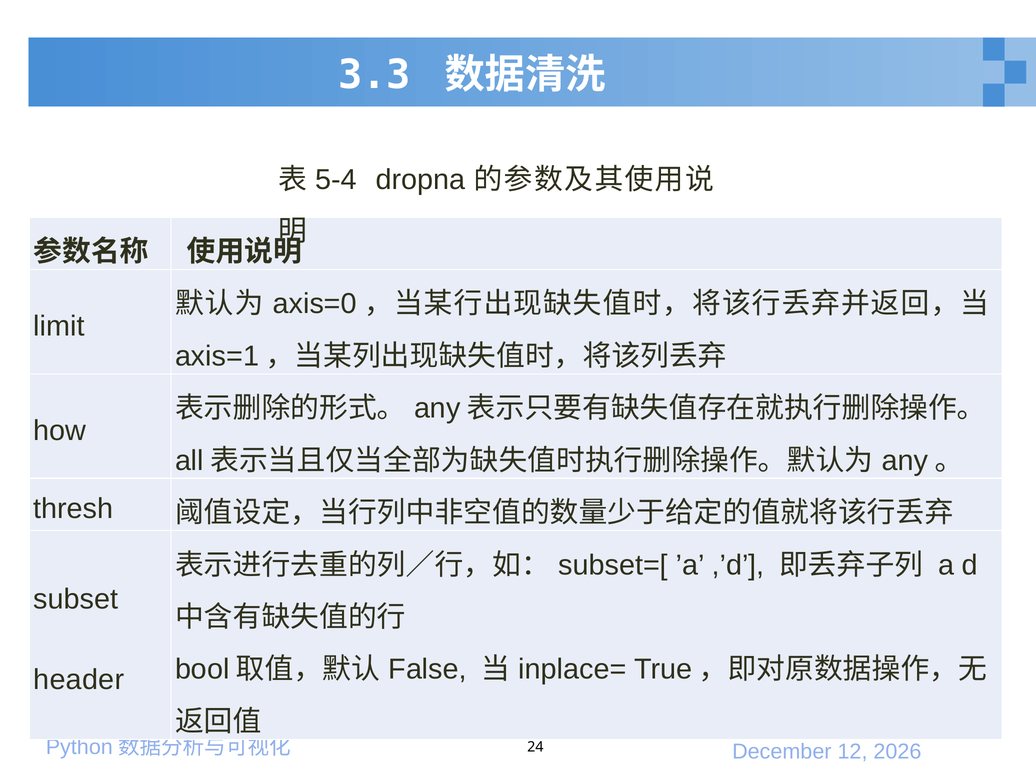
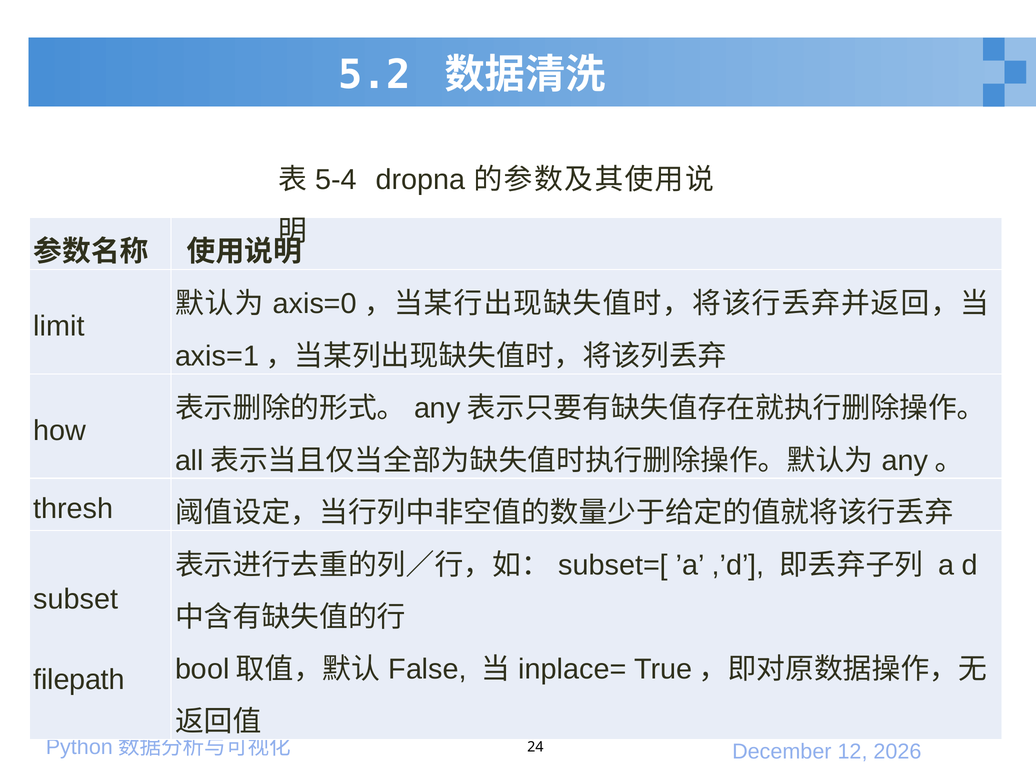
3.3: 3.3 -> 5.2
header: header -> filepath
